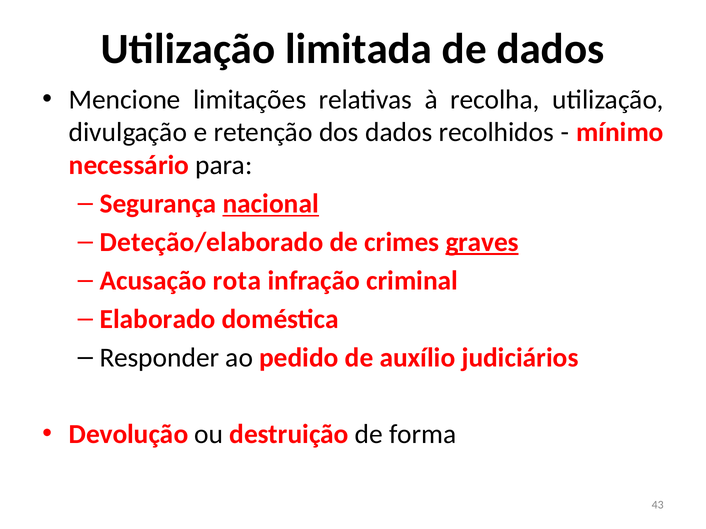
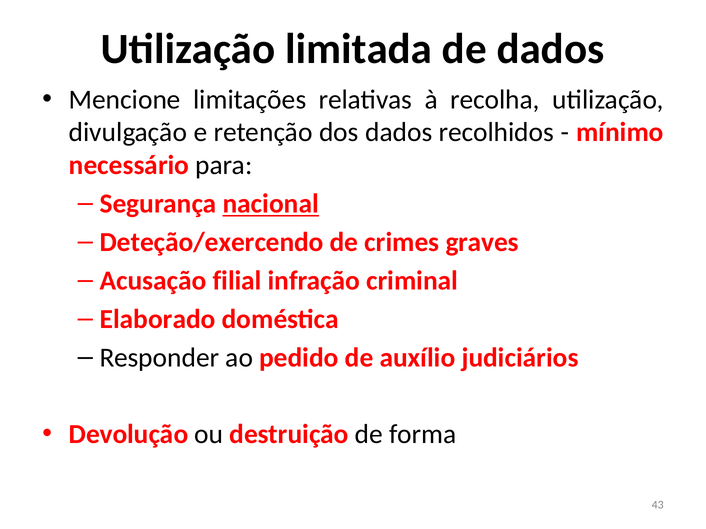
Deteção/elaborado: Deteção/elaborado -> Deteção/exercendo
graves underline: present -> none
rota: rota -> filial
